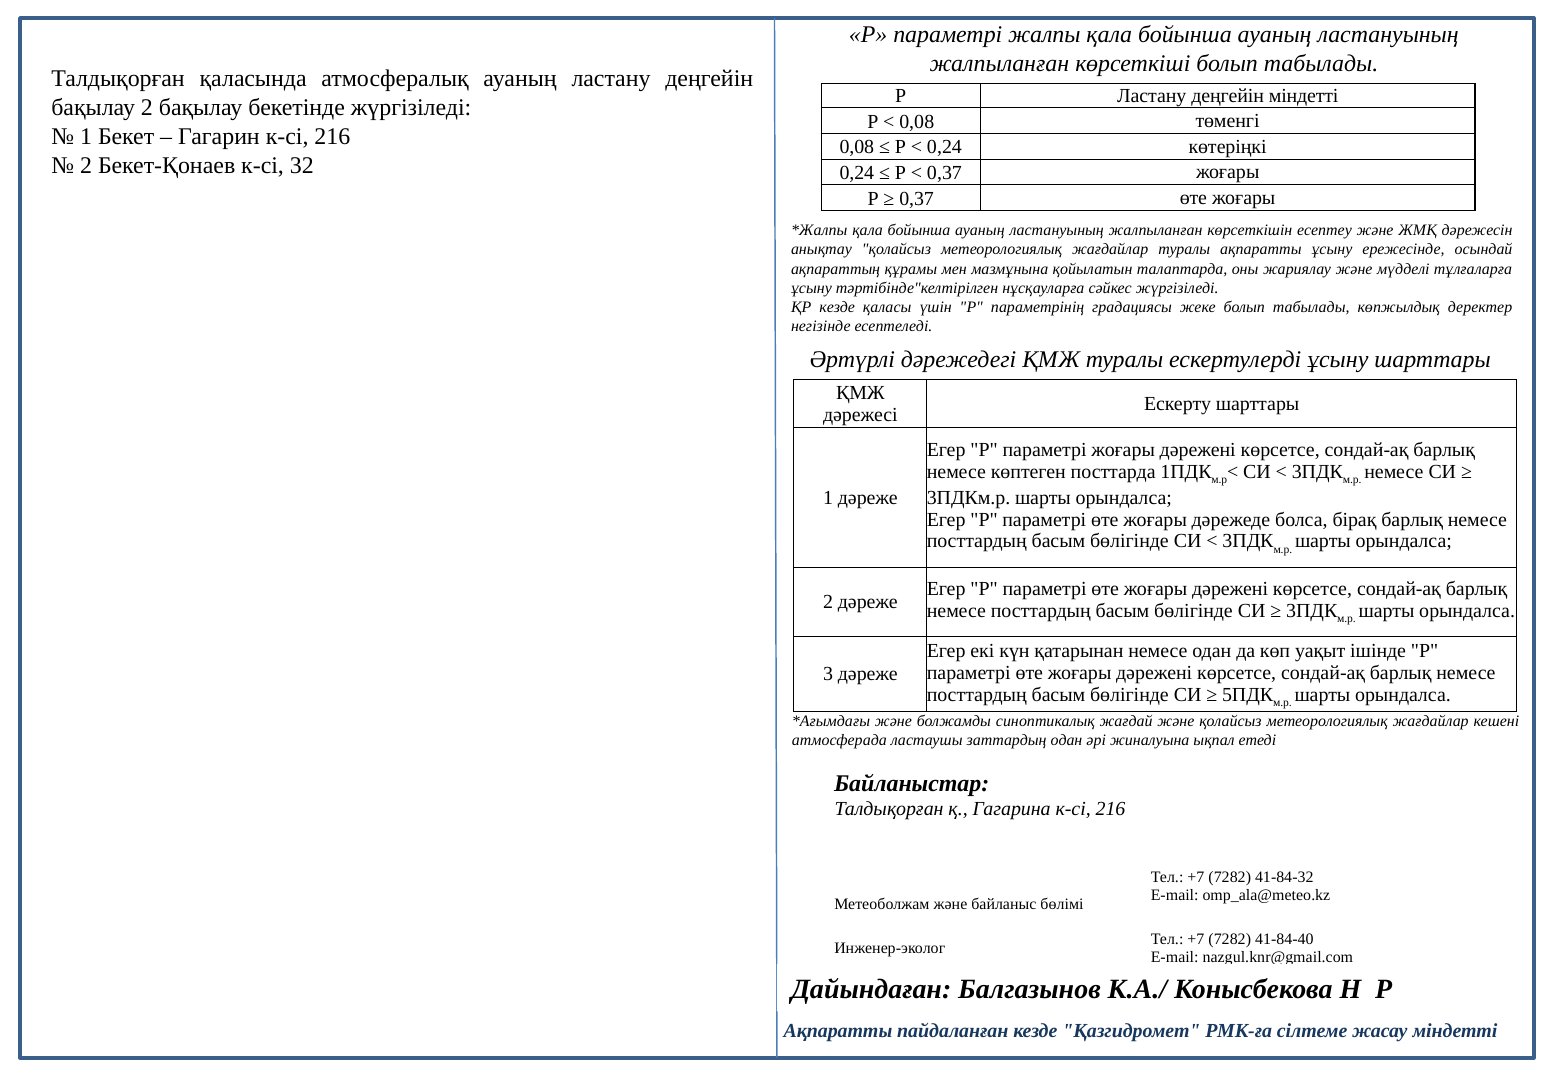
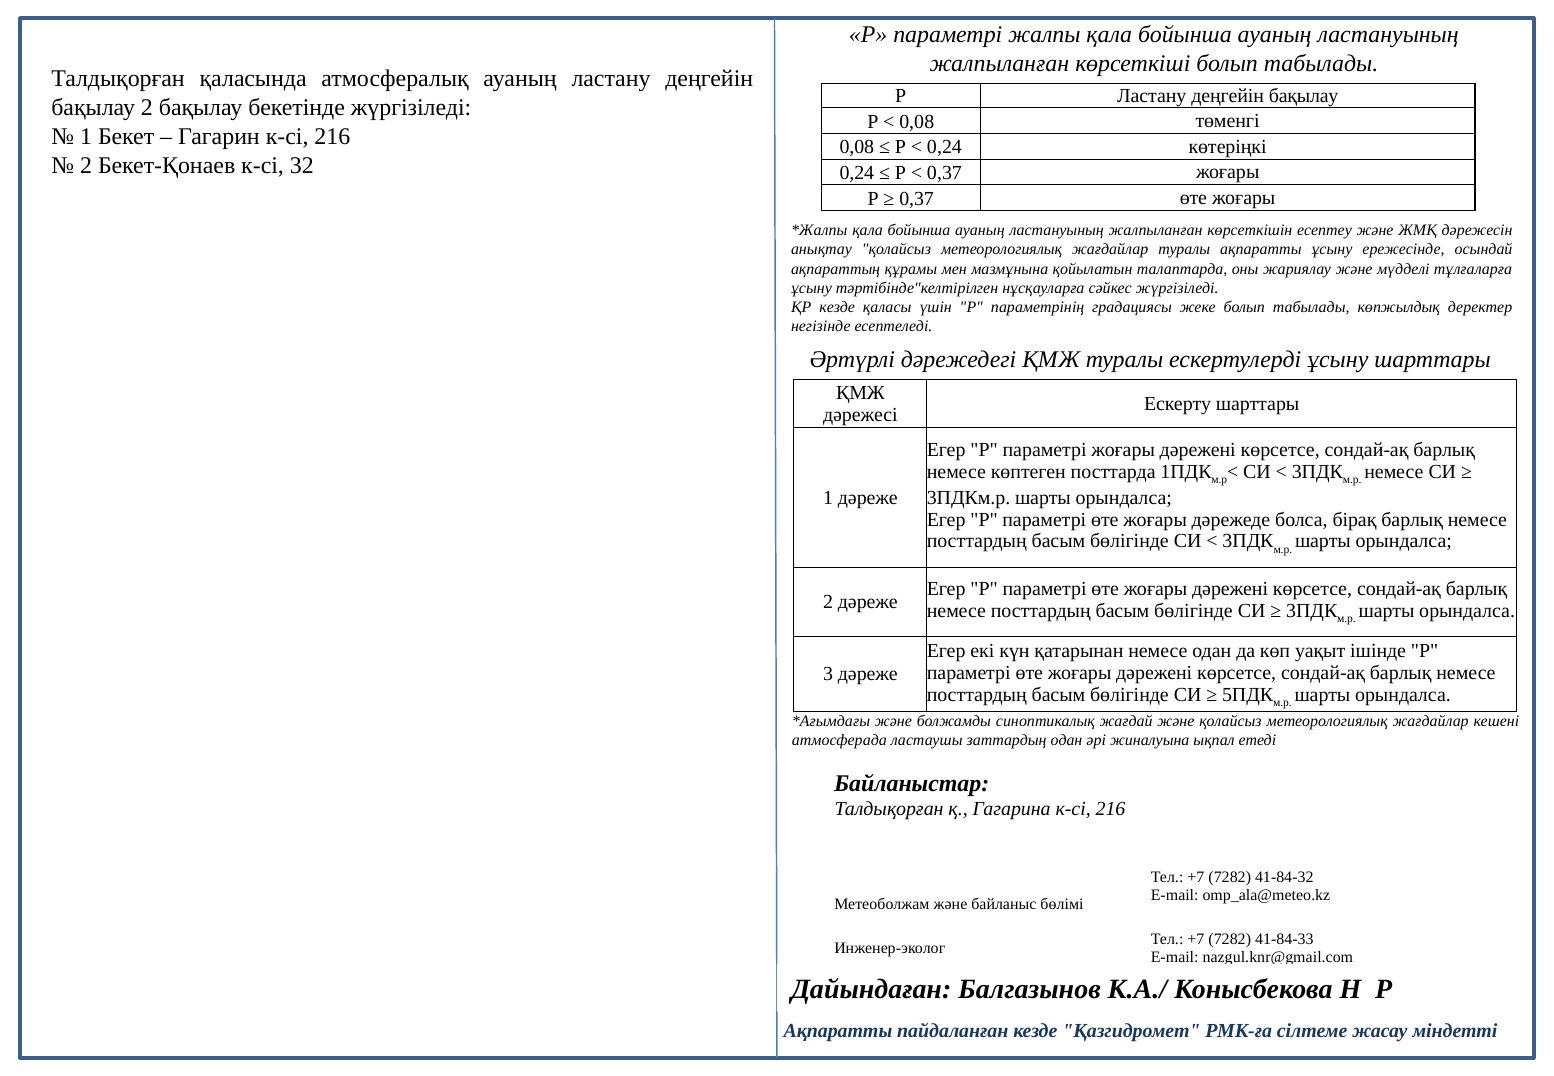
Р Ластану деңгейін міндетті: міндетті -> бақылау
41-84-40: 41-84-40 -> 41-84-33
